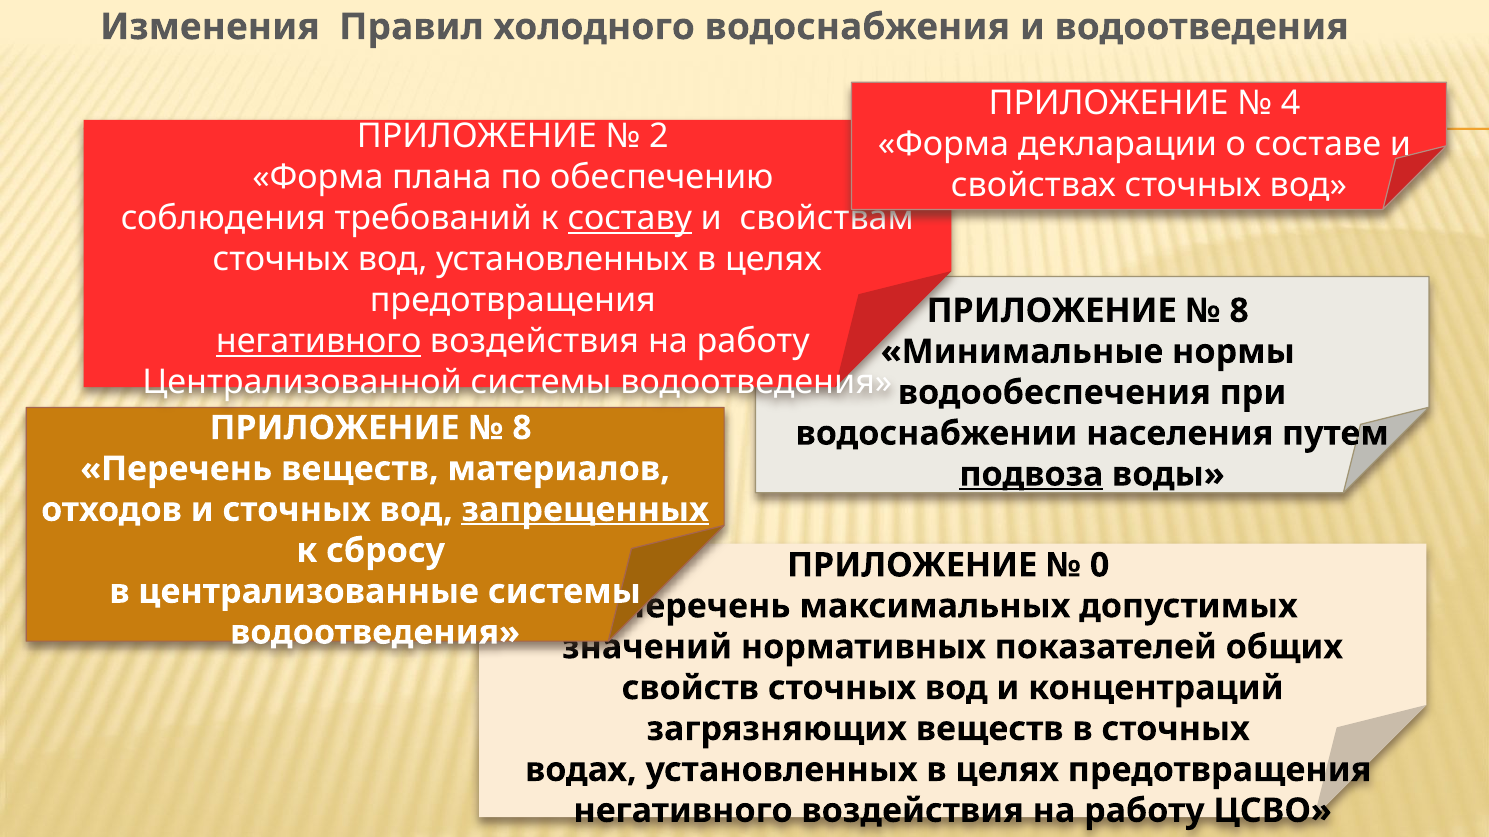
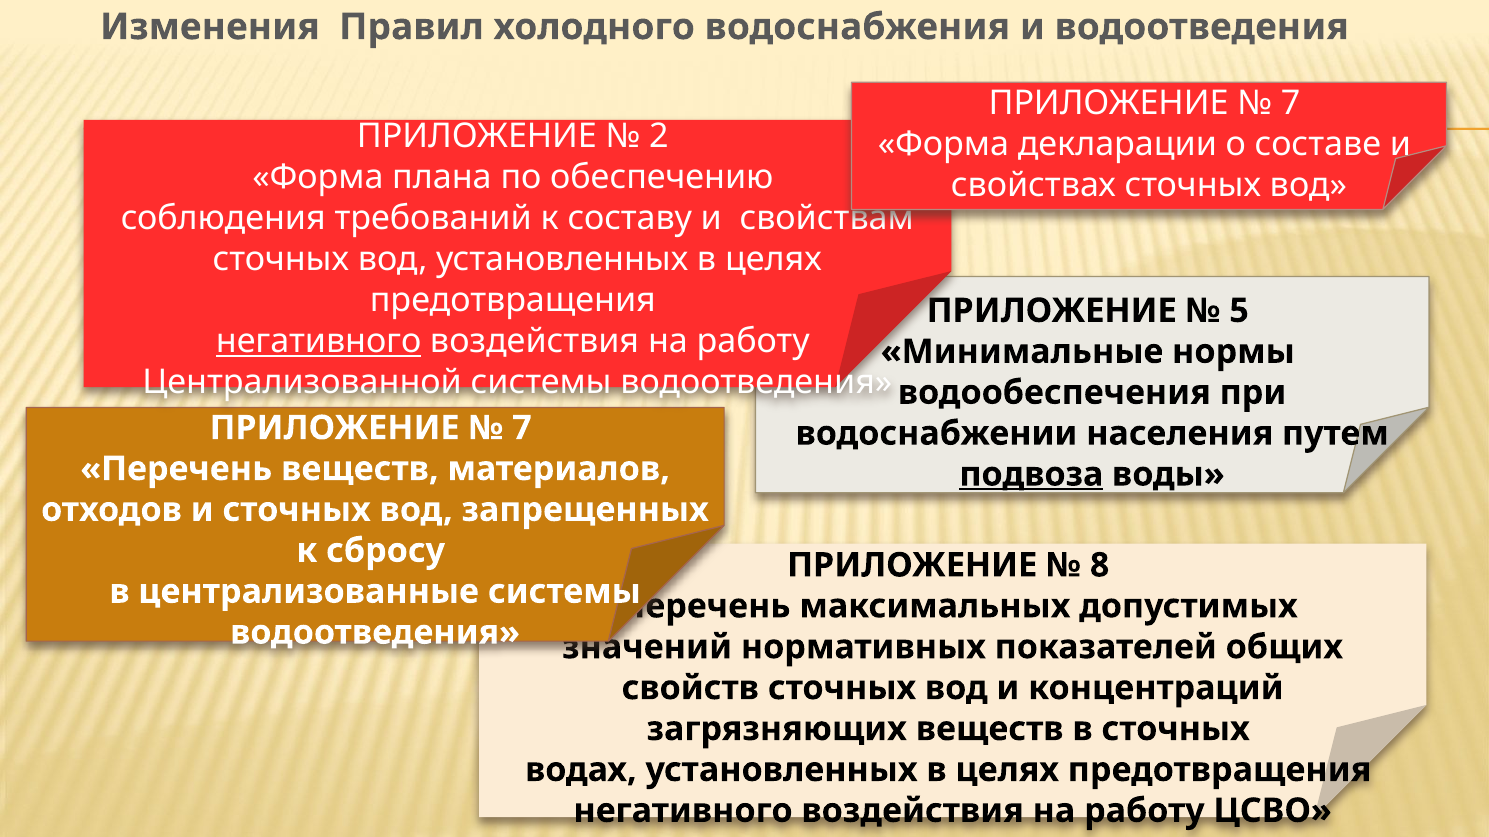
4 at (1291, 103): 4 -> 7
составу underline: present -> none
8 at (1239, 311): 8 -> 5
8 at (522, 428): 8 -> 7
запрещенных underline: present -> none
0: 0 -> 8
